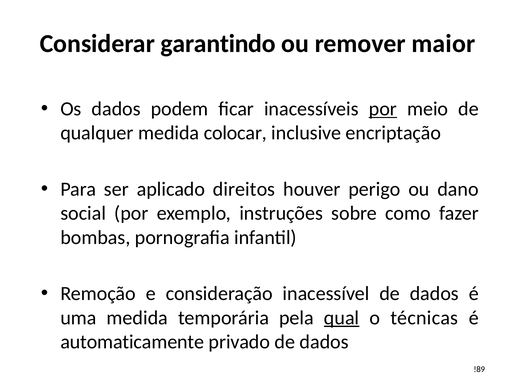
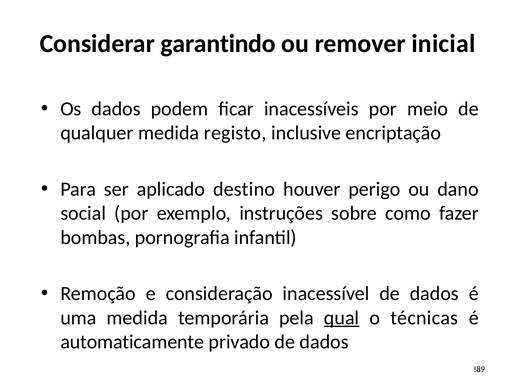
maior: maior -> inicial
por at (383, 109) underline: present -> none
colocar: colocar -> registo
direitos: direitos -> destino
